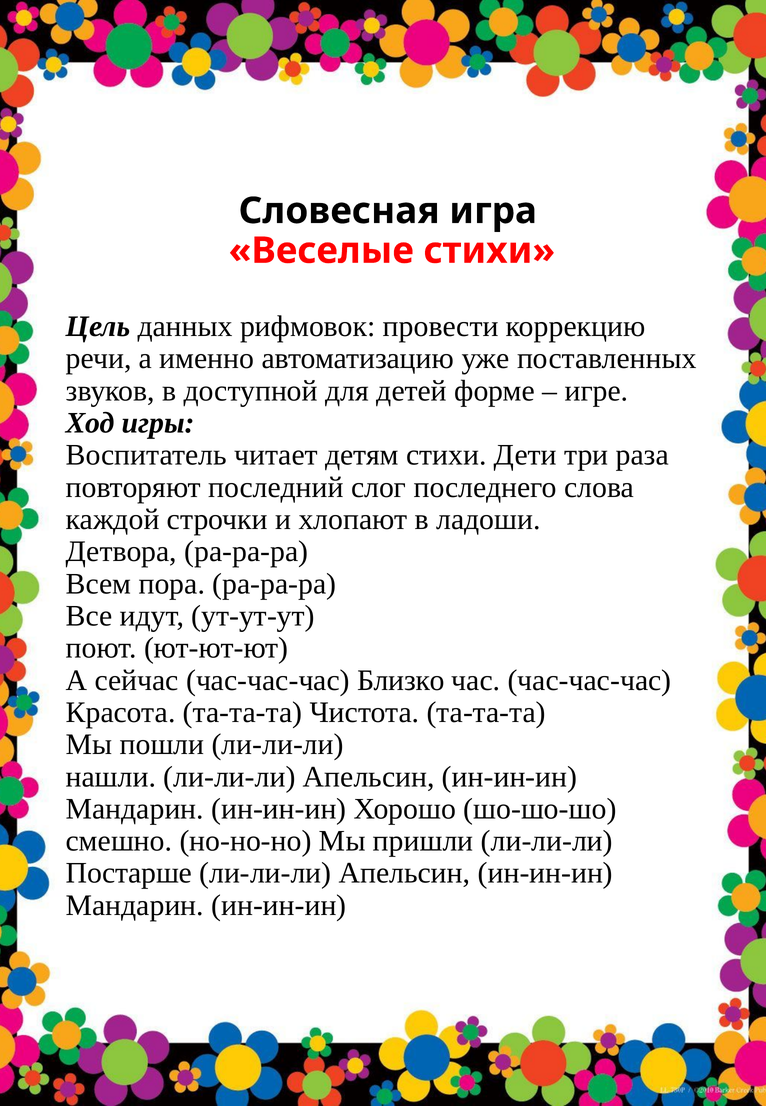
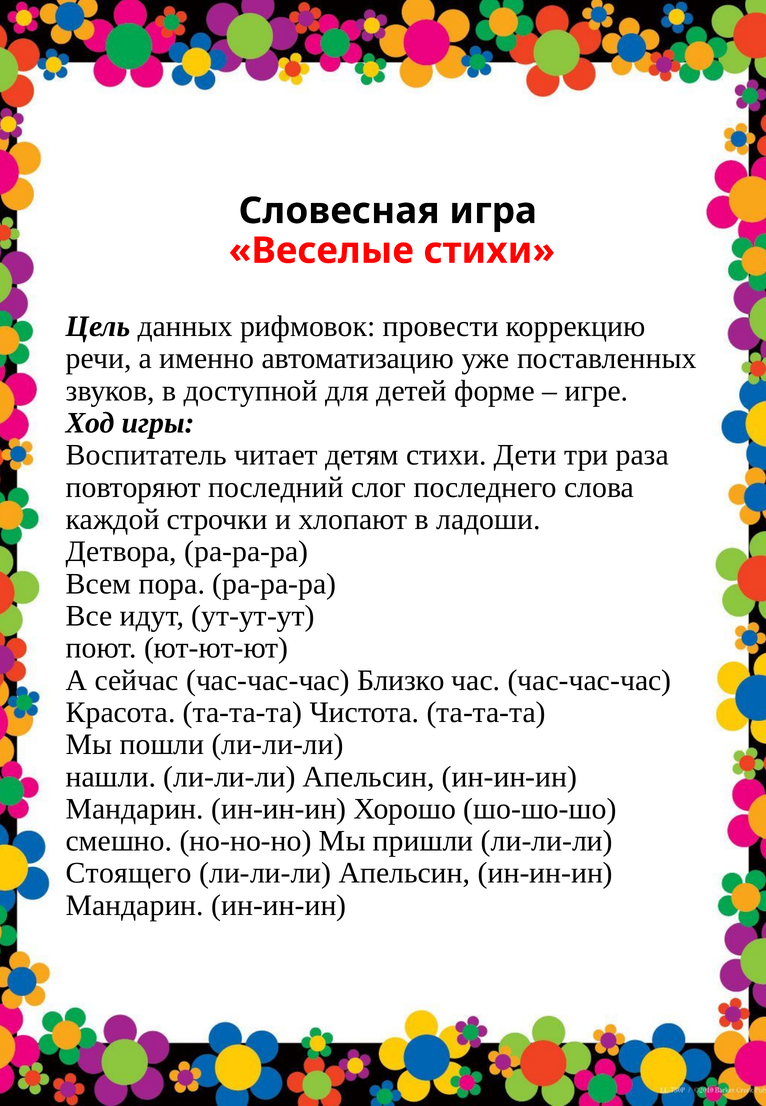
Постарше: Постарше -> Стоящего
